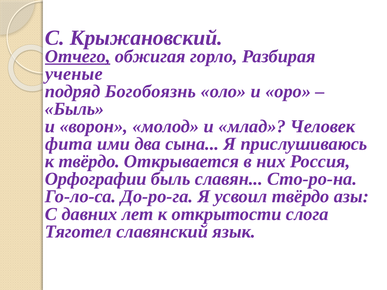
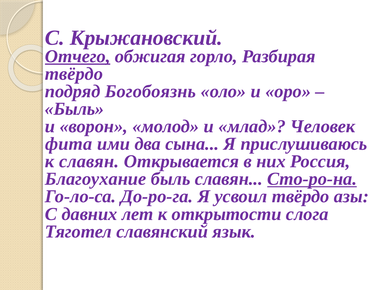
ученые at (74, 74): ученые -> твёрдо
к твёрдо: твёрдо -> славян
Орфографии: Орфографии -> Благоухание
Сто-ро-на underline: none -> present
